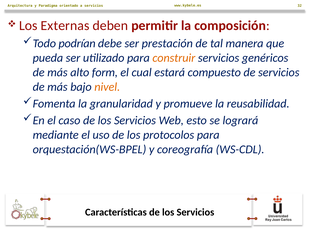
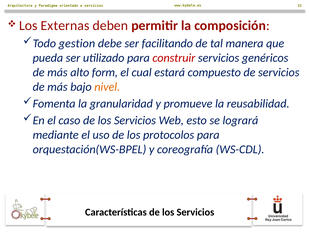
podrían: podrían -> gestion
prestación: prestación -> facilitando
construir colour: orange -> red
